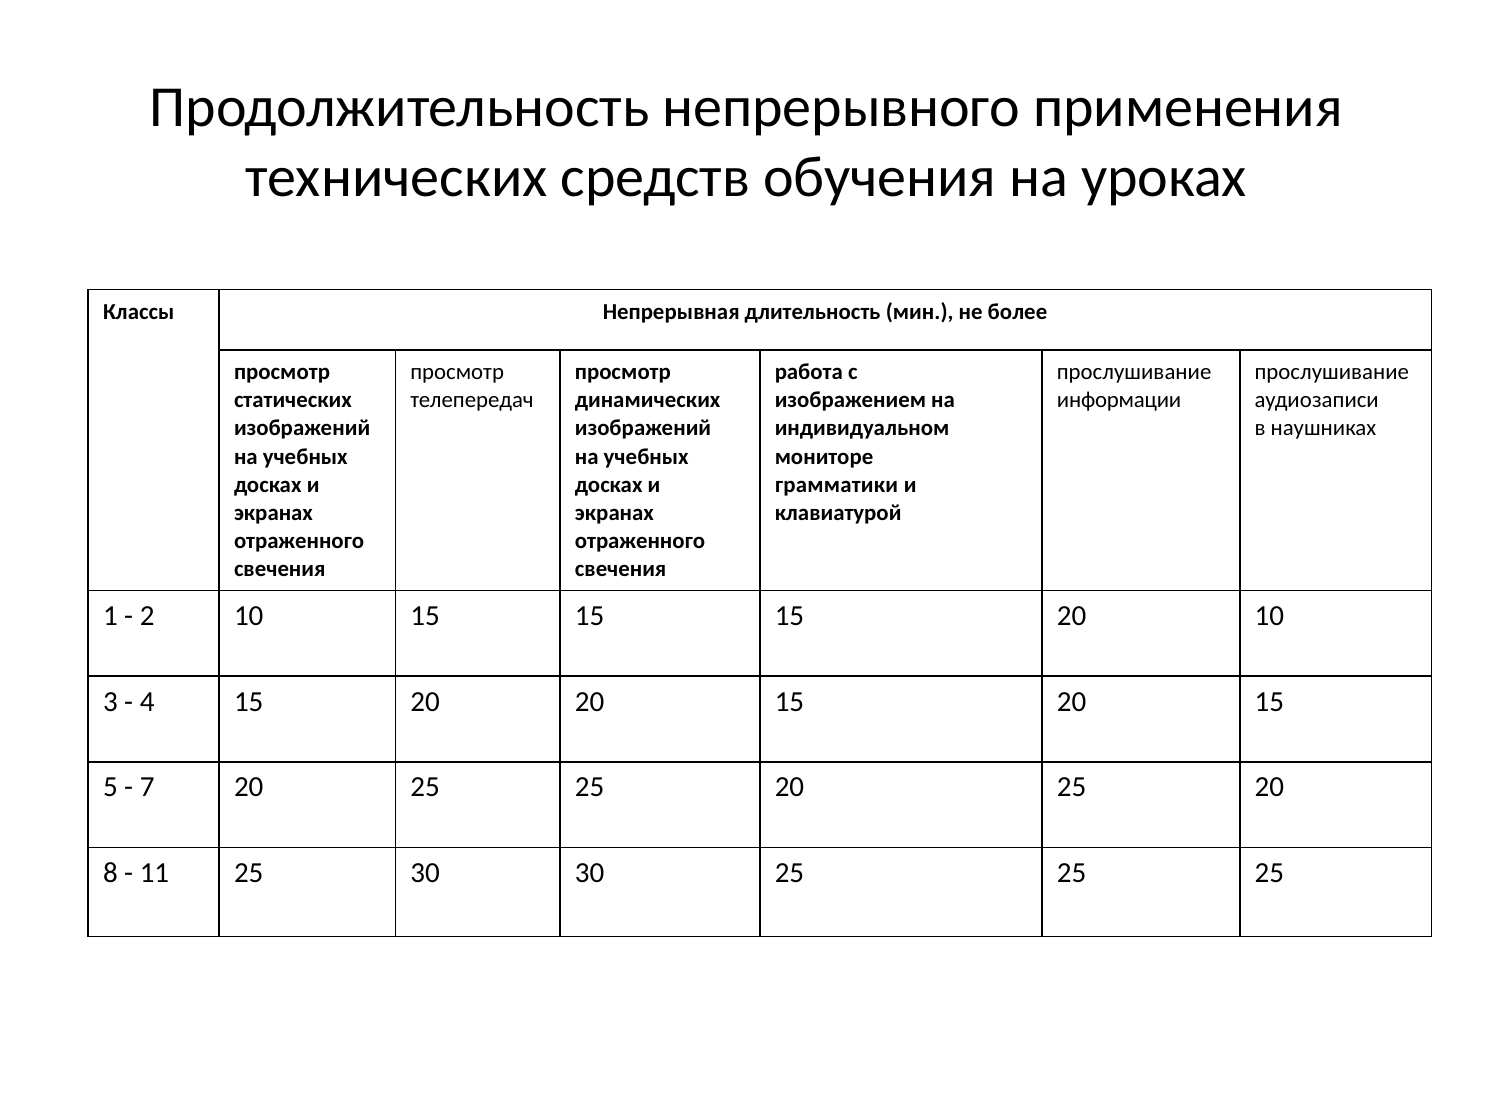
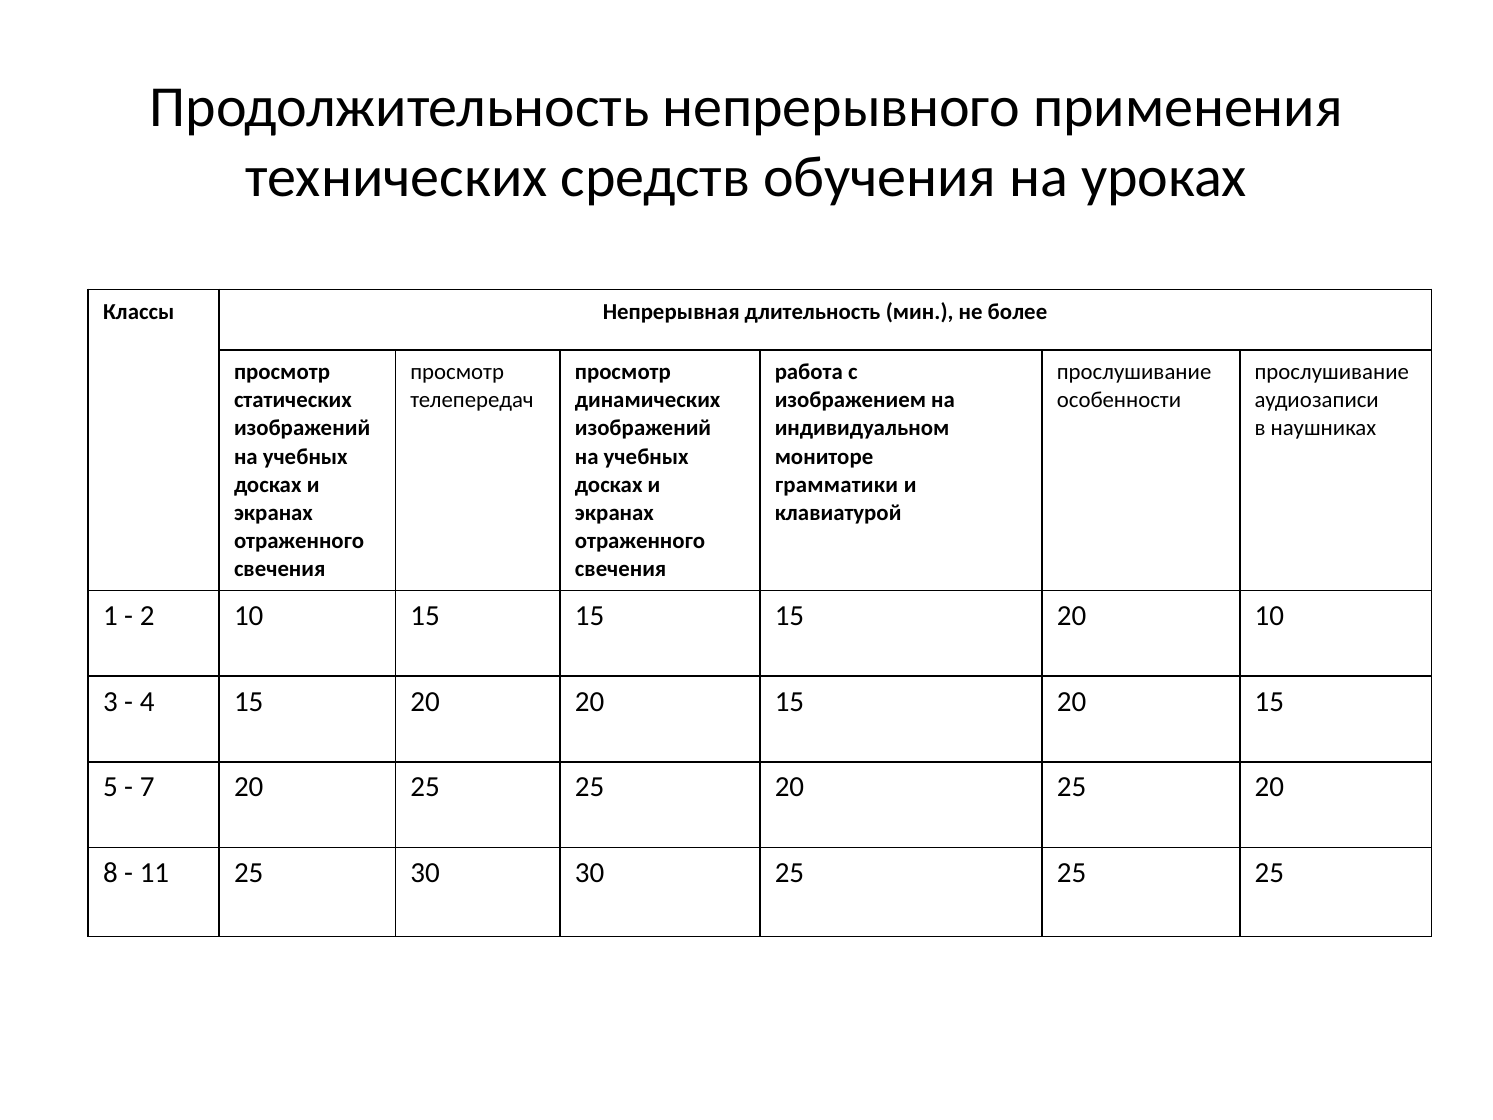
информации: информации -> особенности
